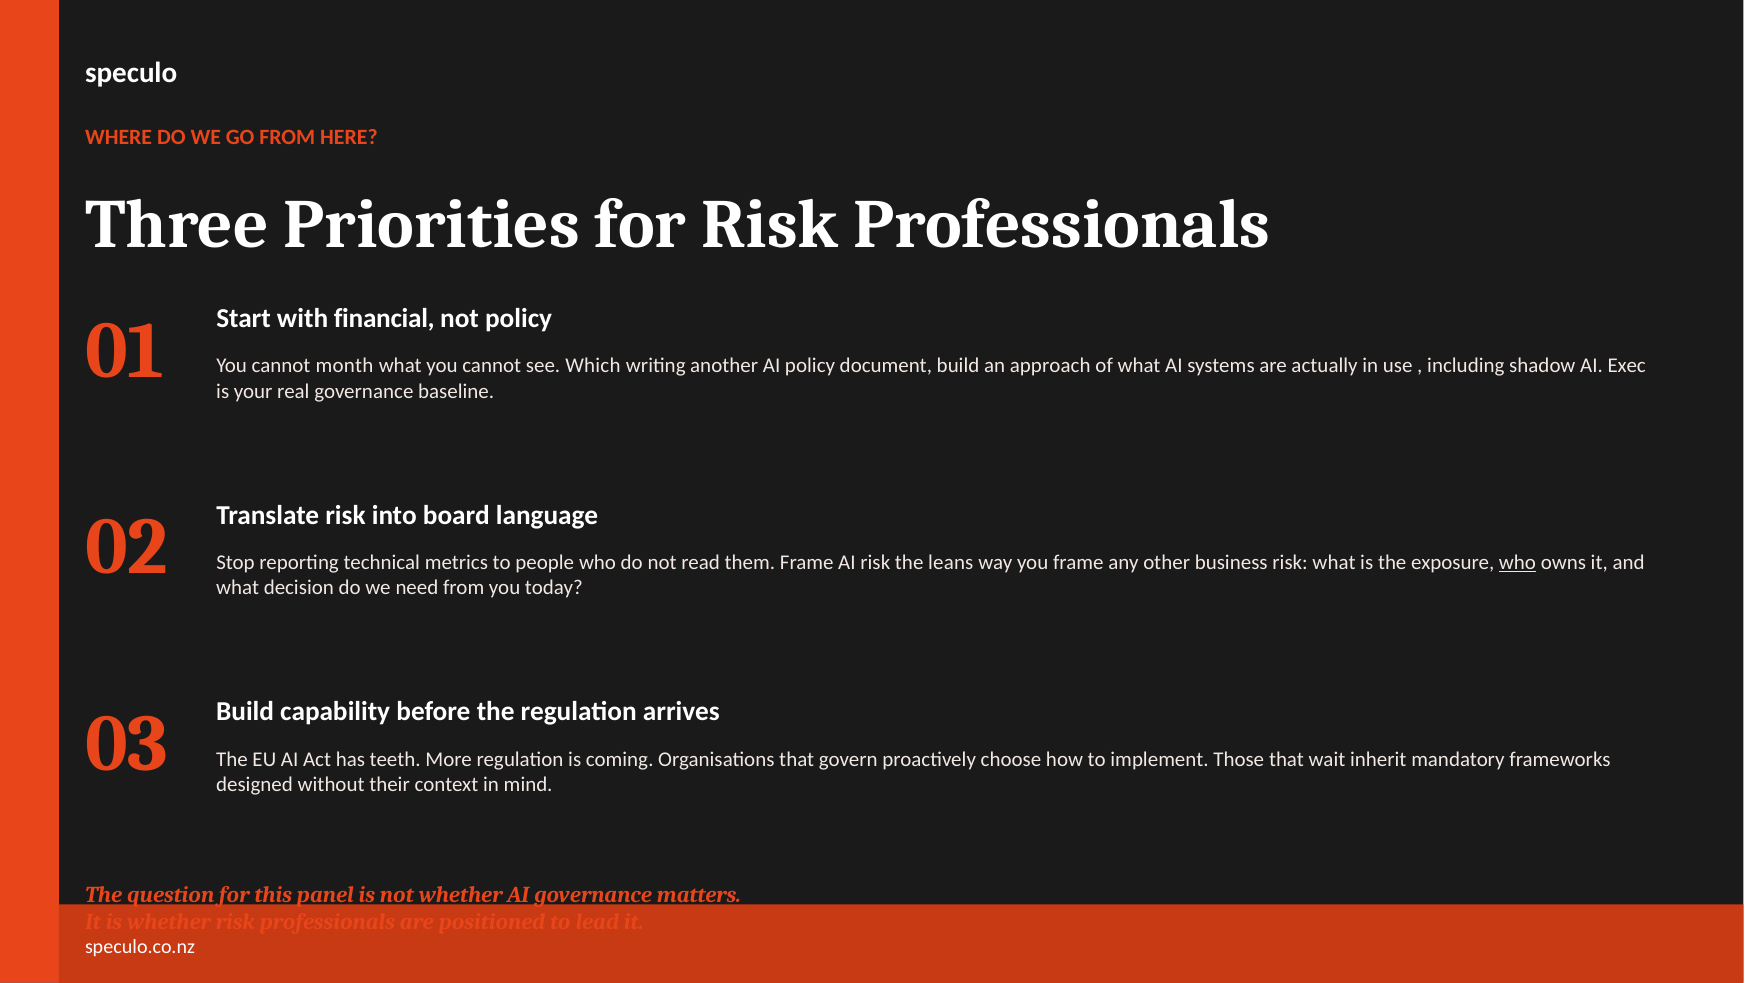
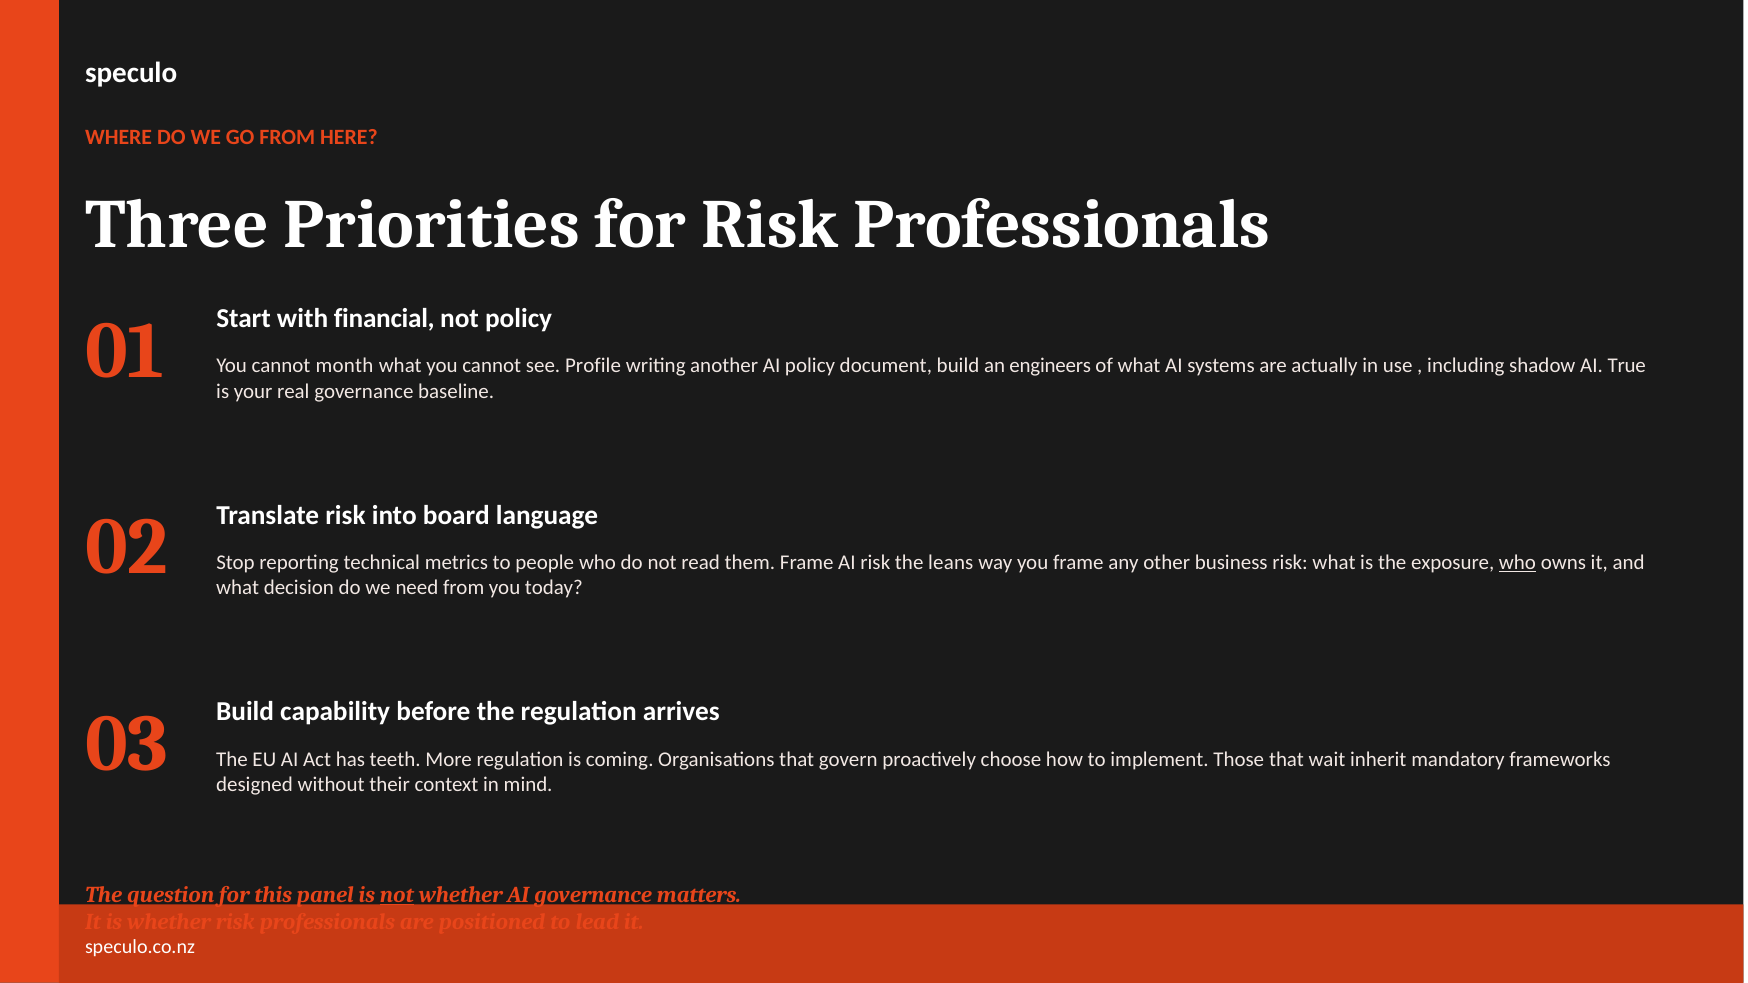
Which: Which -> Profile
approach: approach -> engineers
Exec: Exec -> True
not at (397, 895) underline: none -> present
